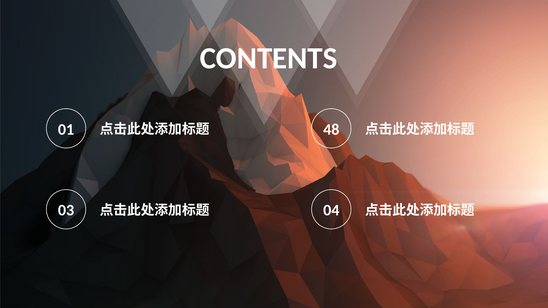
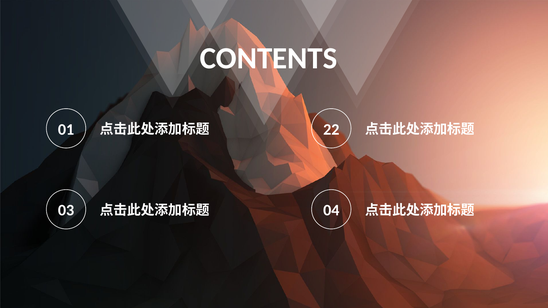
48: 48 -> 22
